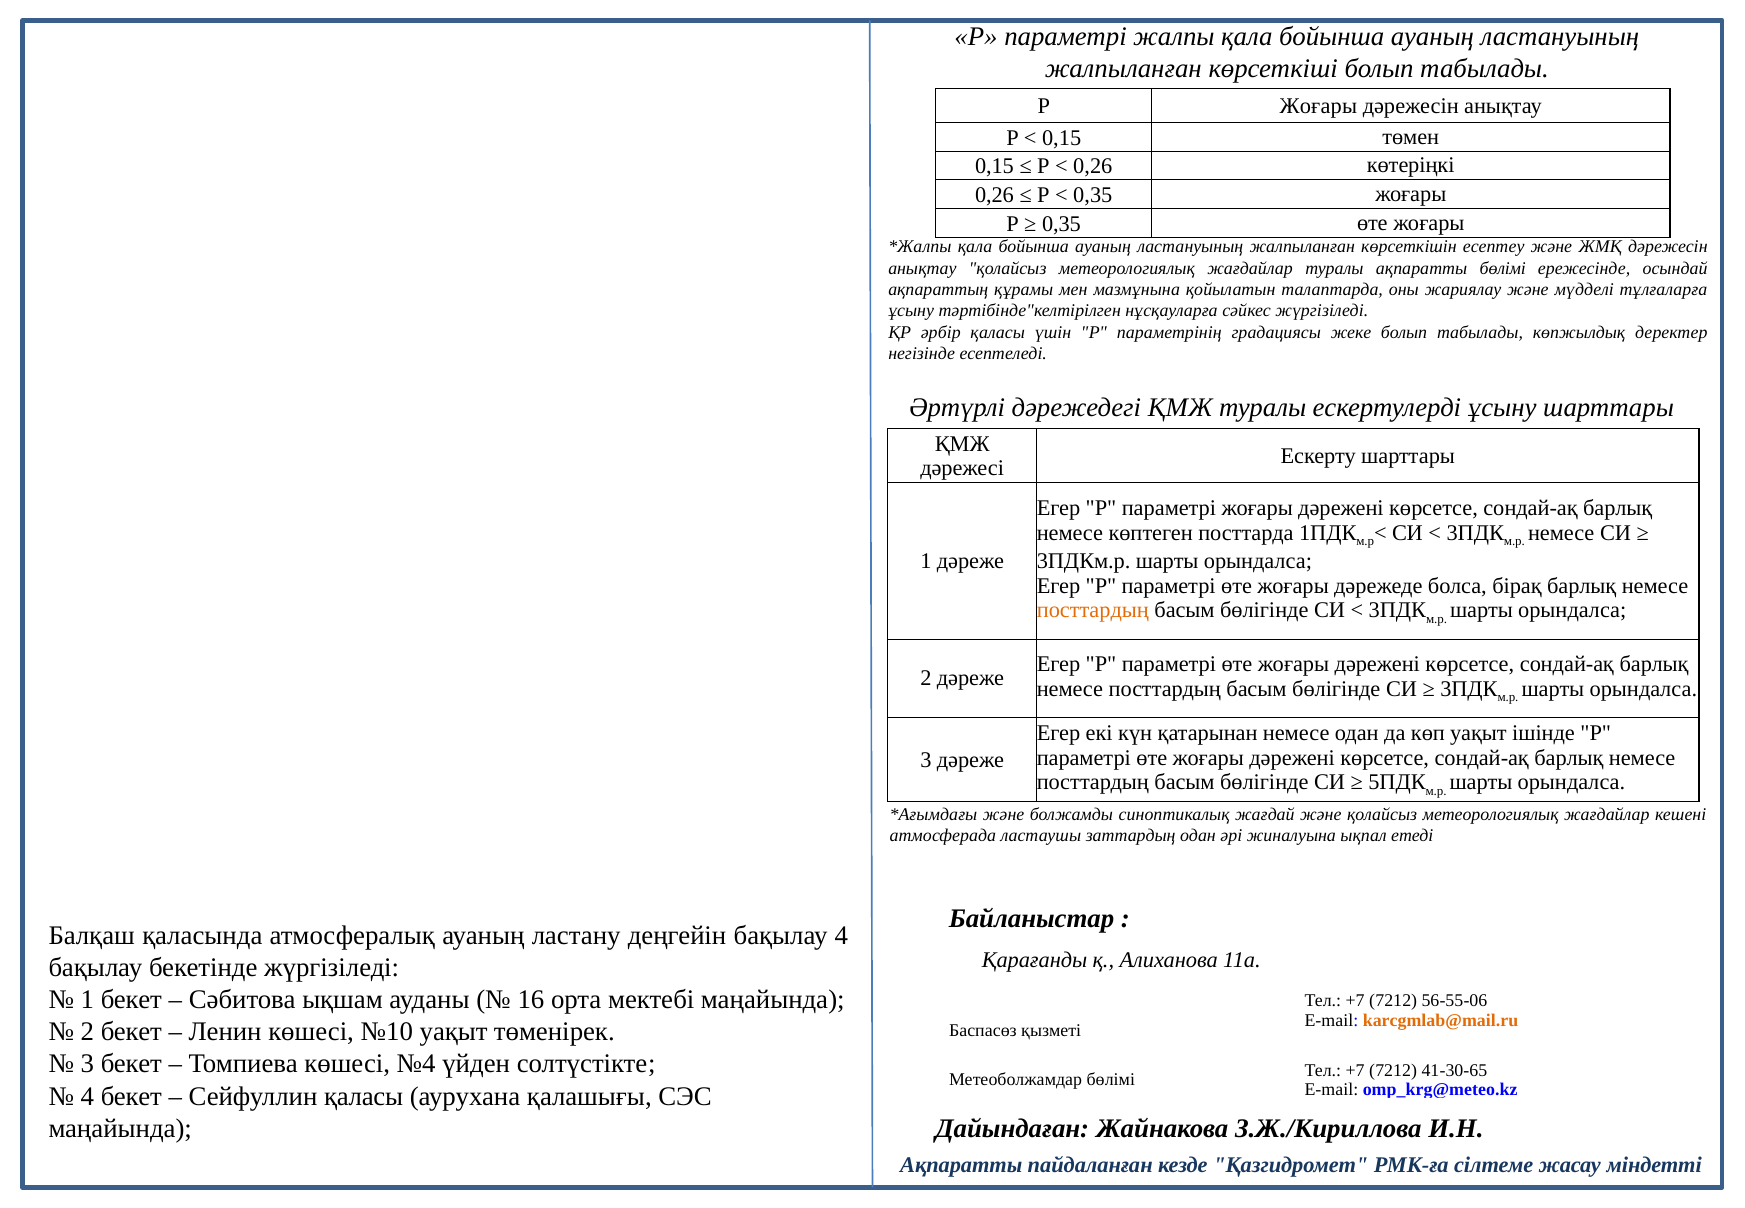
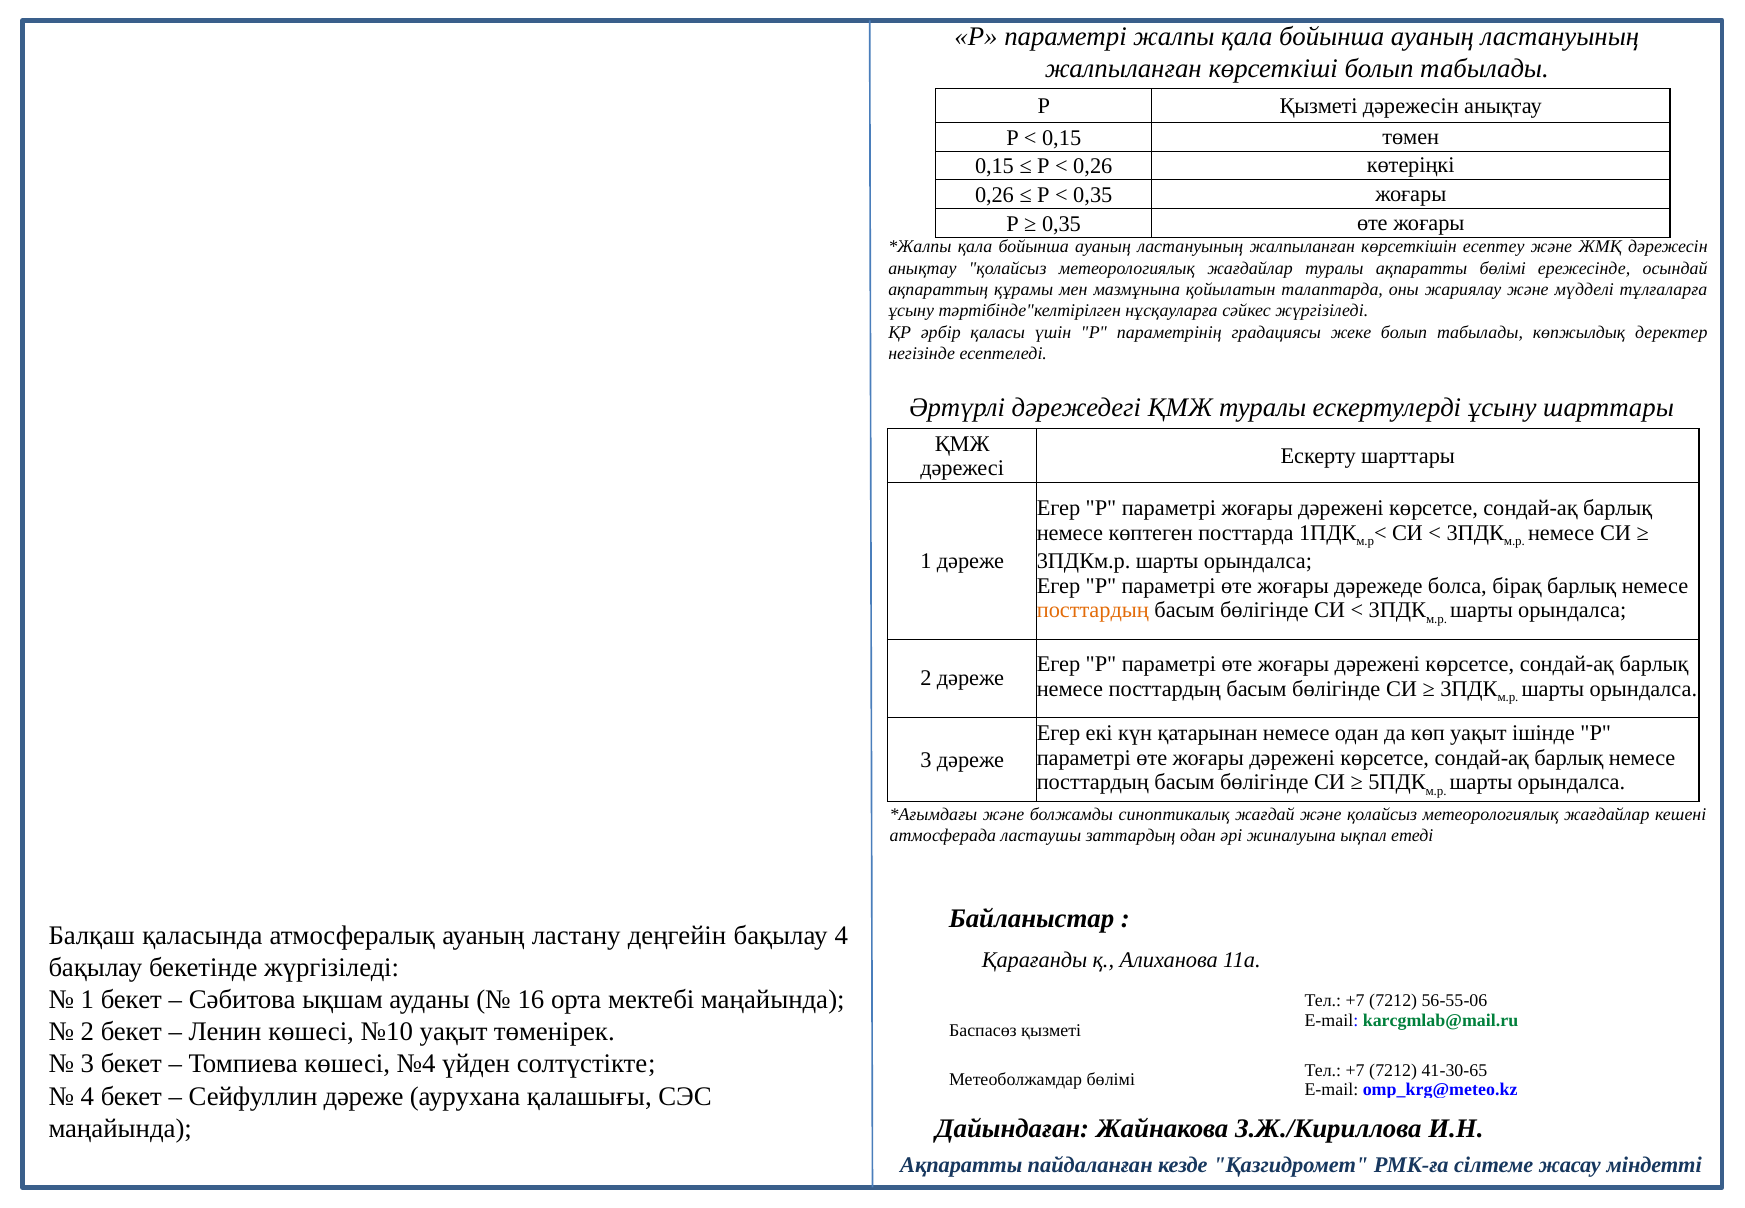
Р Жоғары: Жоғары -> Қызметі
karcgmlab@mail.ru colour: orange -> green
Сейфуллин қаласы: қаласы -> дәреже
